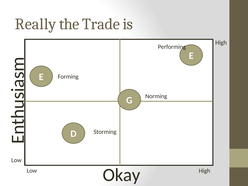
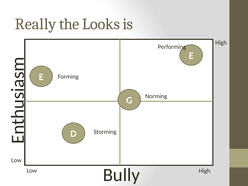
Trade: Trade -> Looks
Okay: Okay -> Bully
